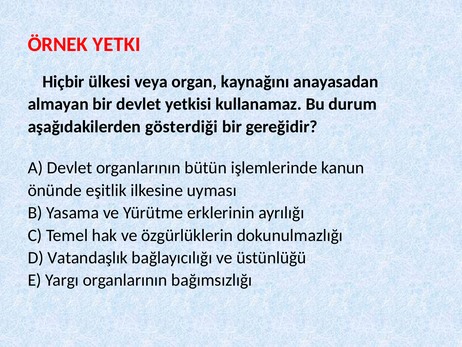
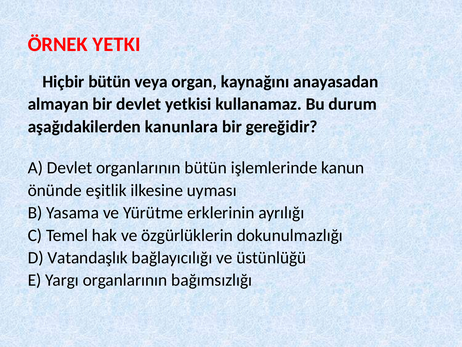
Hiçbir ülkesi: ülkesi -> bütün
gösterdiği: gösterdiği -> kanunlara
